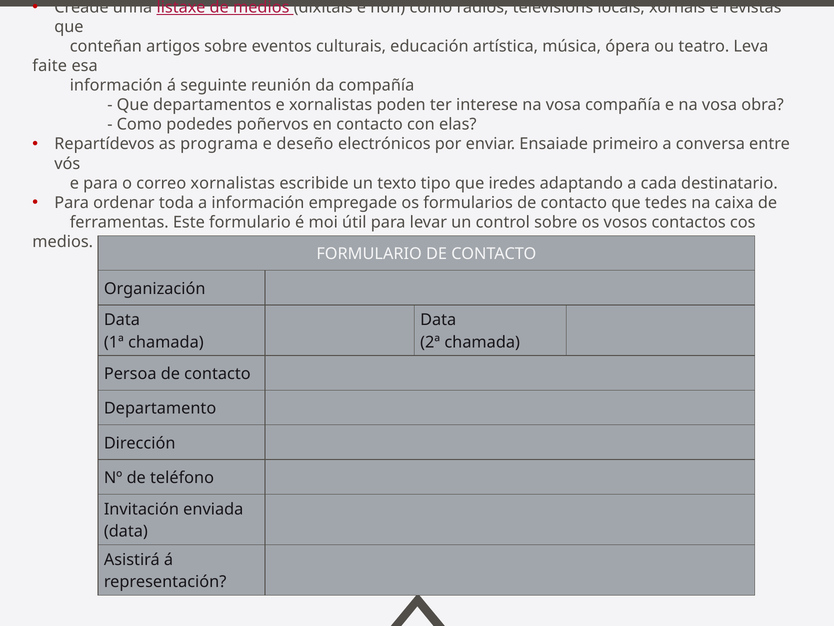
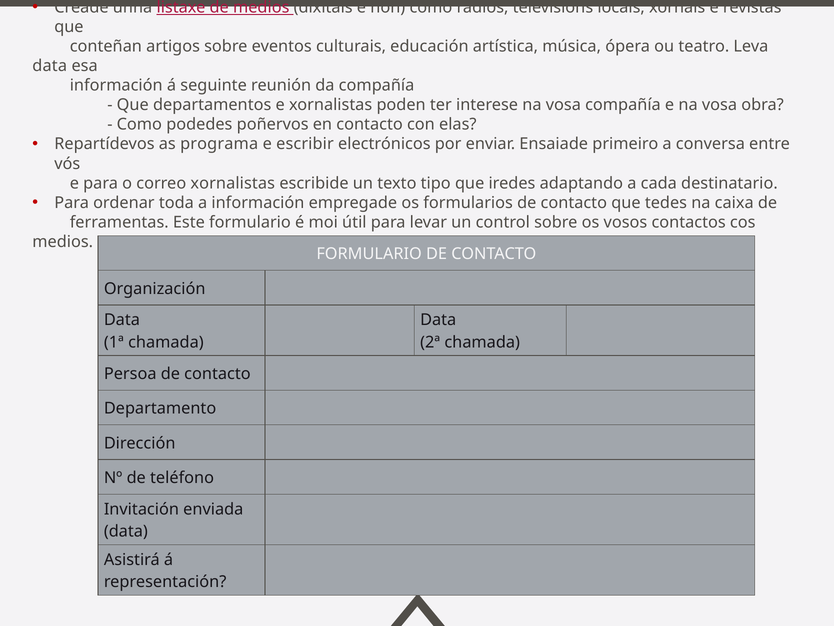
faite at (50, 66): faite -> data
deseño: deseño -> escribir
